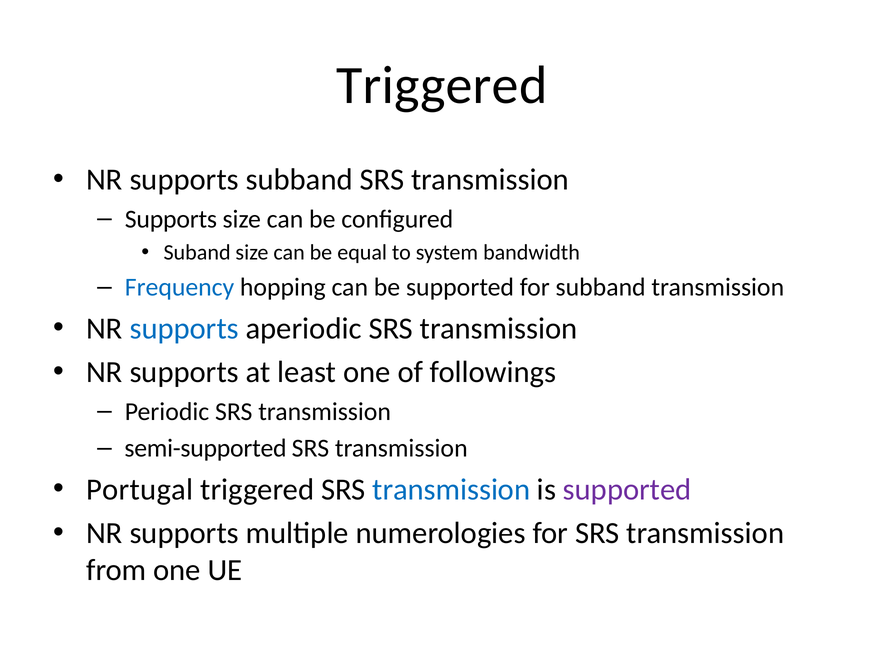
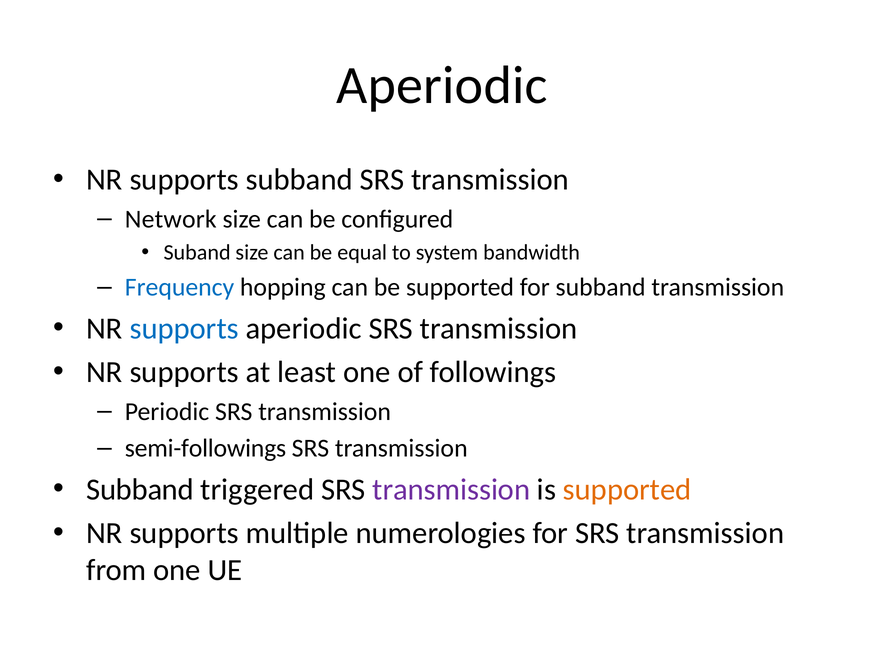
Triggered at (442, 86): Triggered -> Aperiodic
Supports at (171, 219): Supports -> Network
semi-supported: semi-supported -> semi-followings
Portugal at (140, 490): Portugal -> Subband
transmission at (451, 490) colour: blue -> purple
supported at (627, 490) colour: purple -> orange
